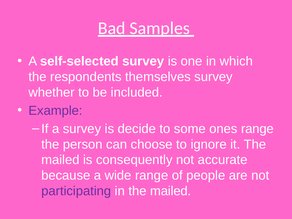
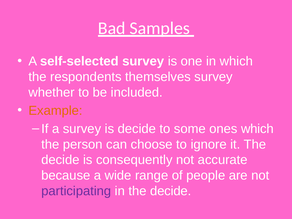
Example colour: purple -> orange
ones range: range -> which
mailed at (60, 160): mailed -> decide
in the mailed: mailed -> decide
